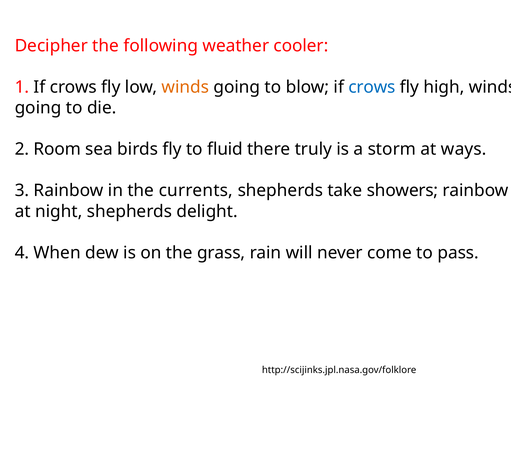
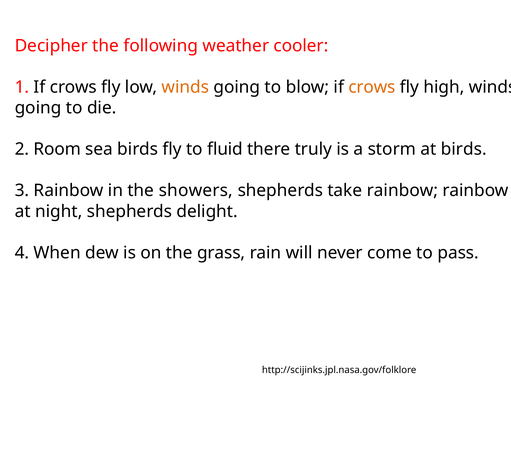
crows at (372, 87) colour: blue -> orange
at ways: ways -> birds
currents: currents -> showers
take showers: showers -> rainbow
